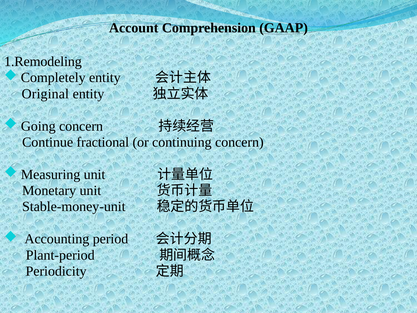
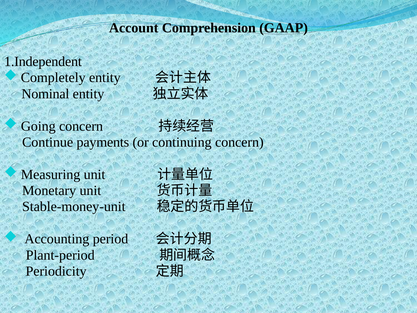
1.Remodeling: 1.Remodeling -> 1.Independent
Original: Original -> Nominal
fractional: fractional -> payments
